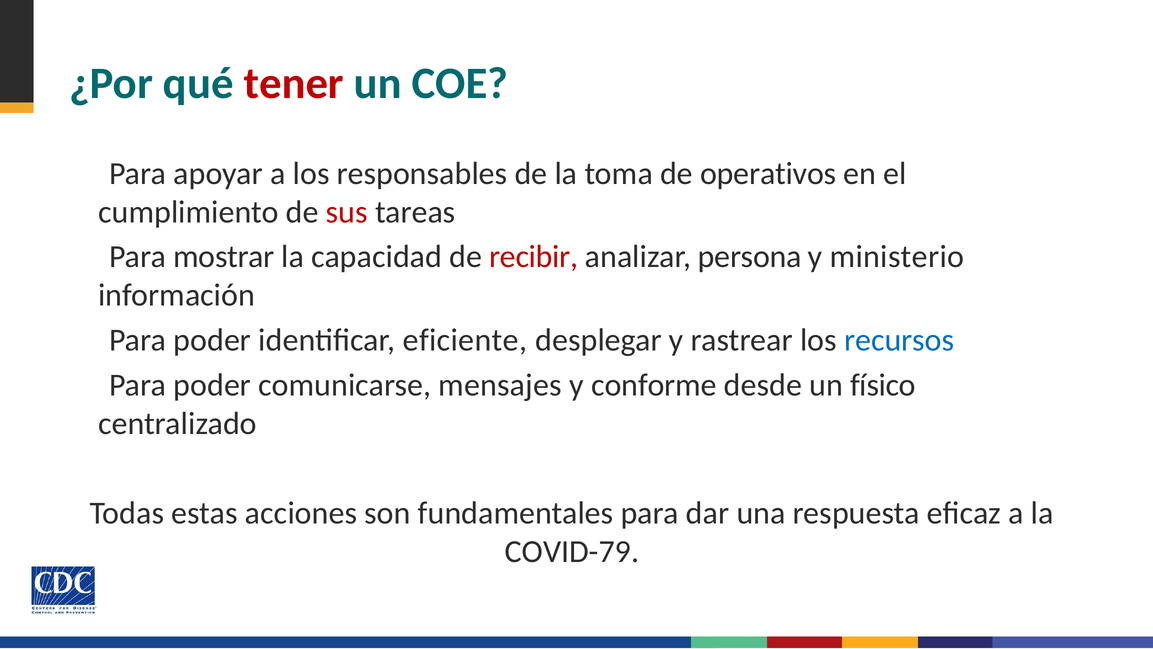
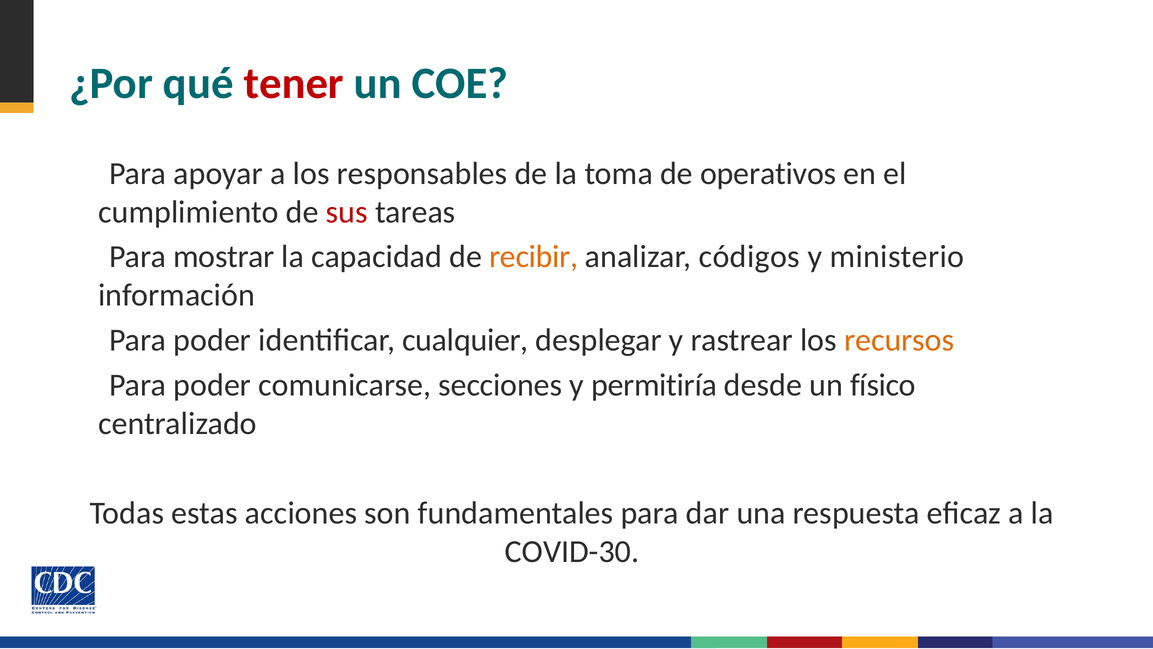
recibir colour: red -> orange
persona: persona -> códigos
eficiente: eficiente -> cualquier
recursos colour: blue -> orange
mensajes: mensajes -> secciones
conforme: conforme -> permitiría
COVID-79: COVID-79 -> COVID-30
